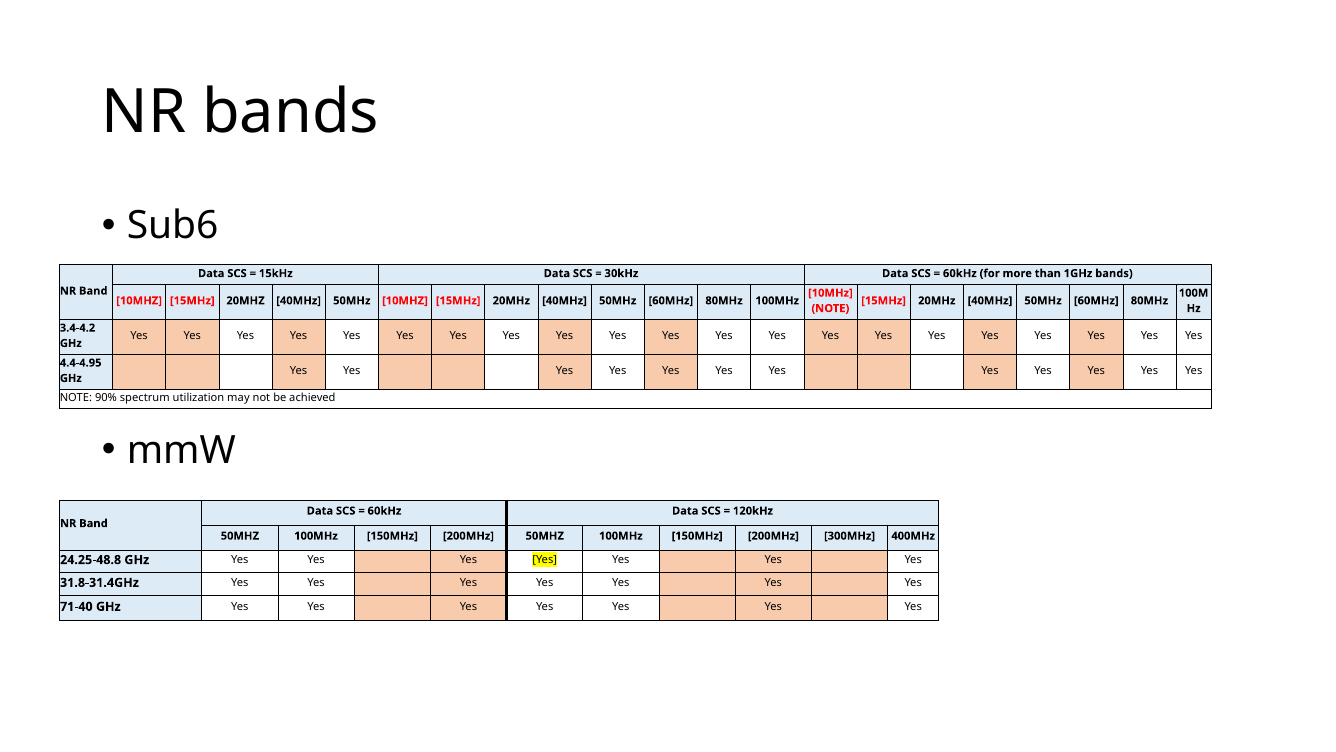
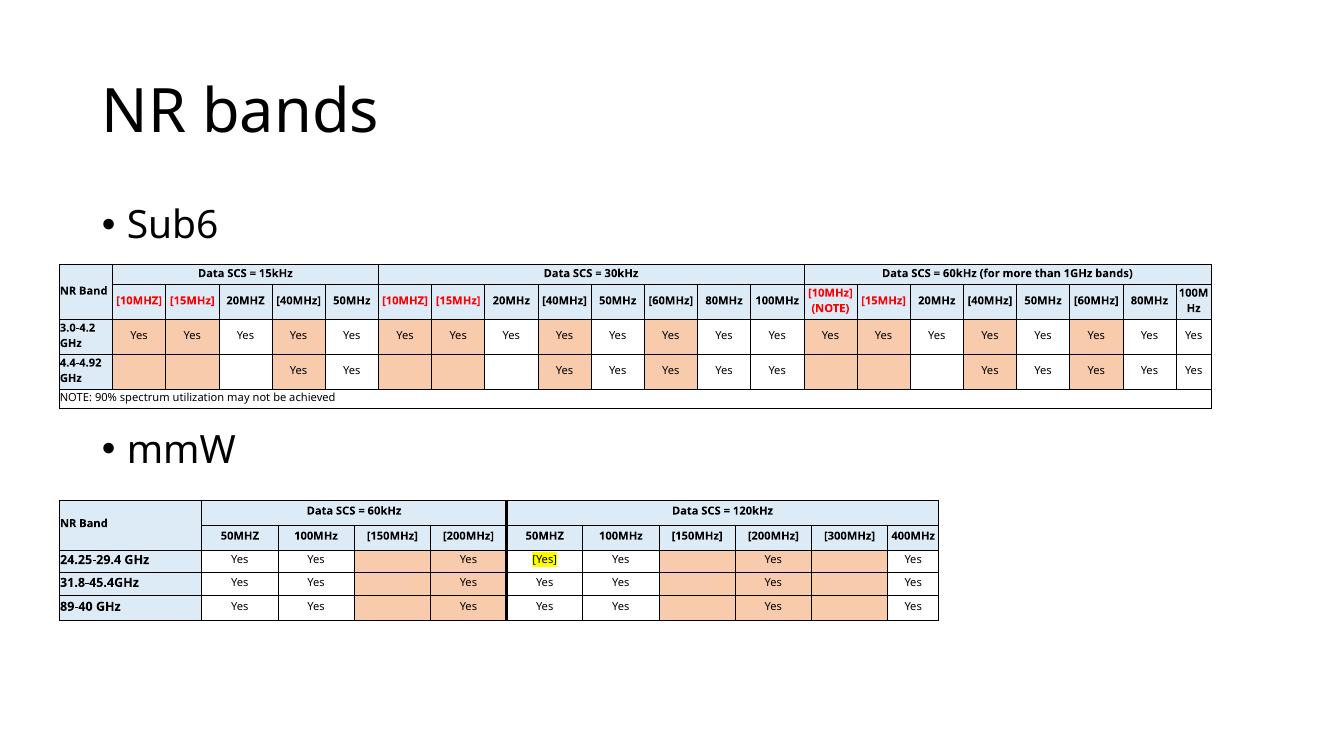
3.4-4.2: 3.4-4.2 -> 3.0-4.2
4.4-4.95: 4.4-4.95 -> 4.4-4.92
24.25-48.8: 24.25-48.8 -> 24.25-29.4
31.8-31.4GHz: 31.8-31.4GHz -> 31.8-45.4GHz
71-40: 71-40 -> 89-40
